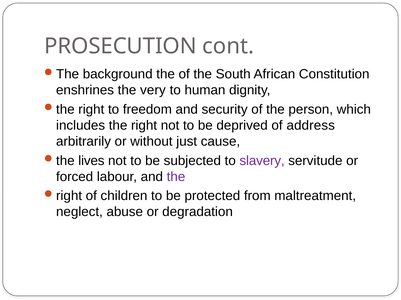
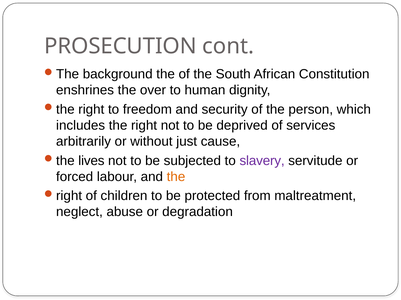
very: very -> over
address: address -> services
the at (176, 177) colour: purple -> orange
